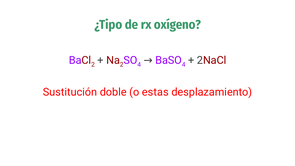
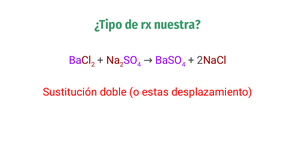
oxígeno: oxígeno -> nuestra
